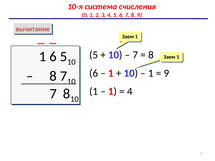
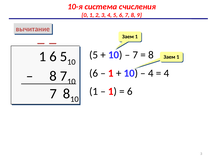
1 at (151, 73): 1 -> 4
9 at (166, 73): 9 -> 4
4 at (130, 92): 4 -> 6
